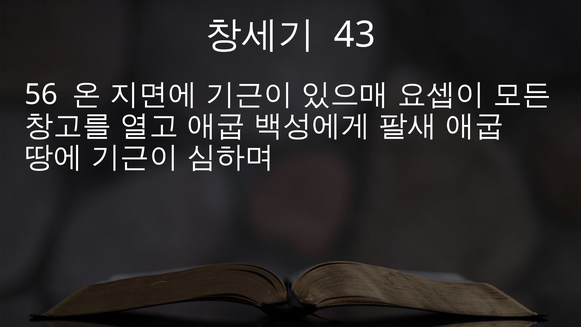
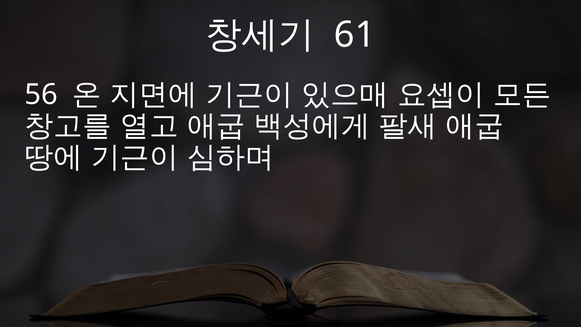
43: 43 -> 61
